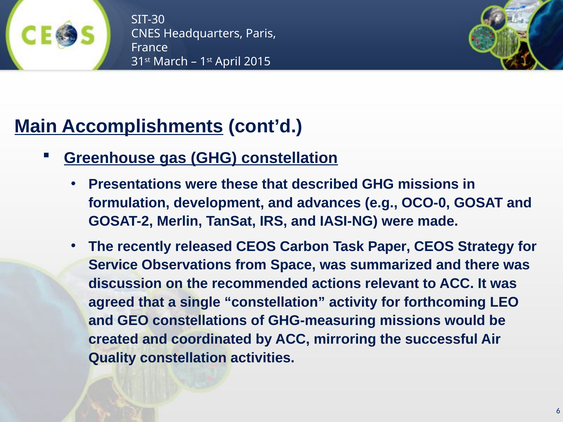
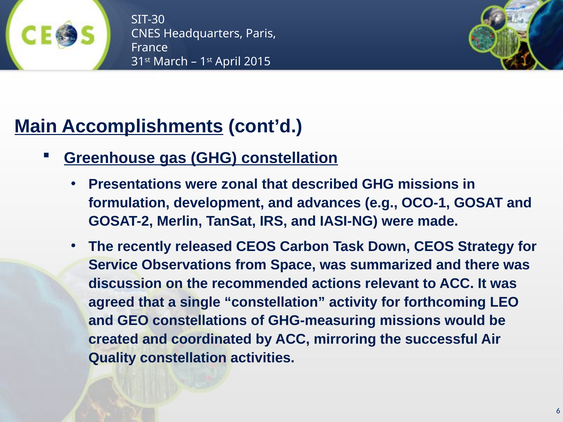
these: these -> zonal
OCO-0: OCO-0 -> OCO-1
Paper: Paper -> Down
